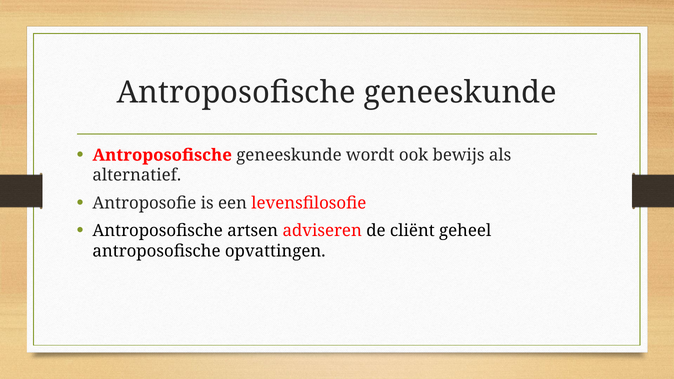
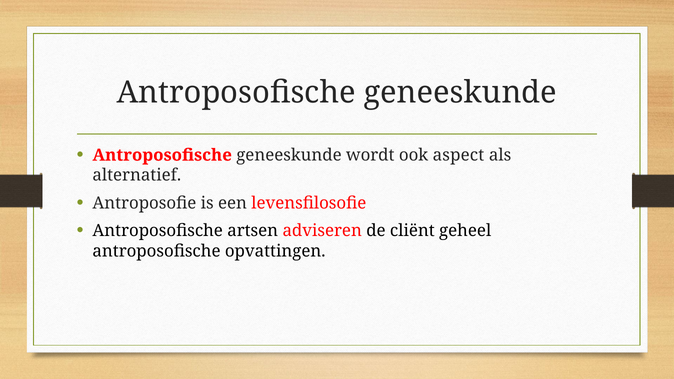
bewijs: bewijs -> aspect
